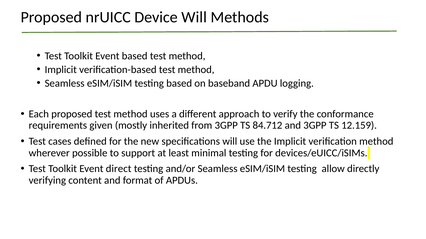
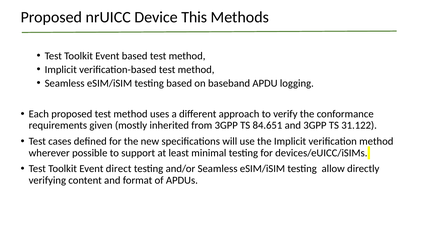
Device Will: Will -> This
84.712: 84.712 -> 84.651
12.159: 12.159 -> 31.122
